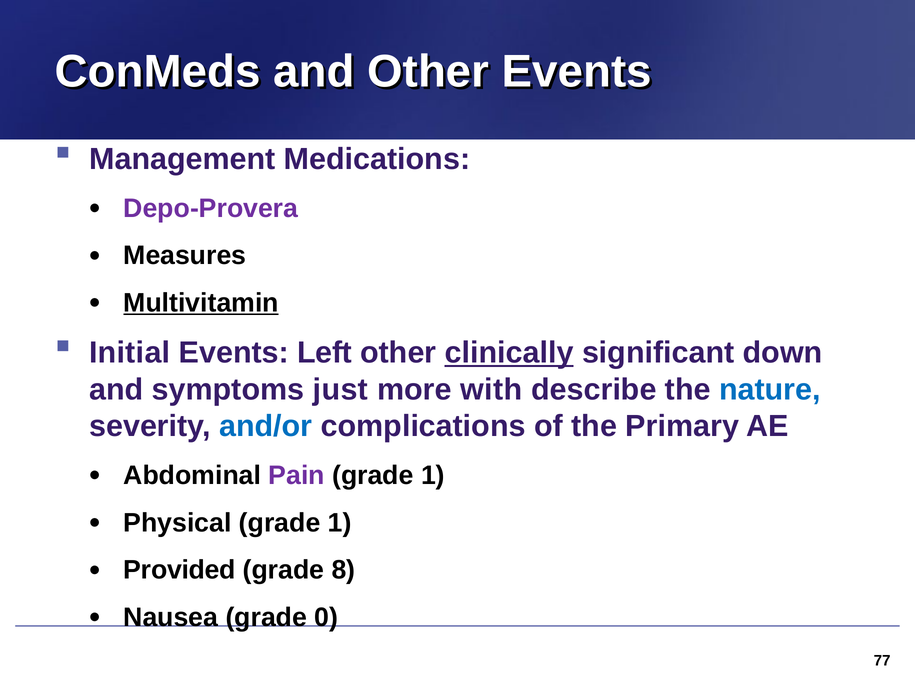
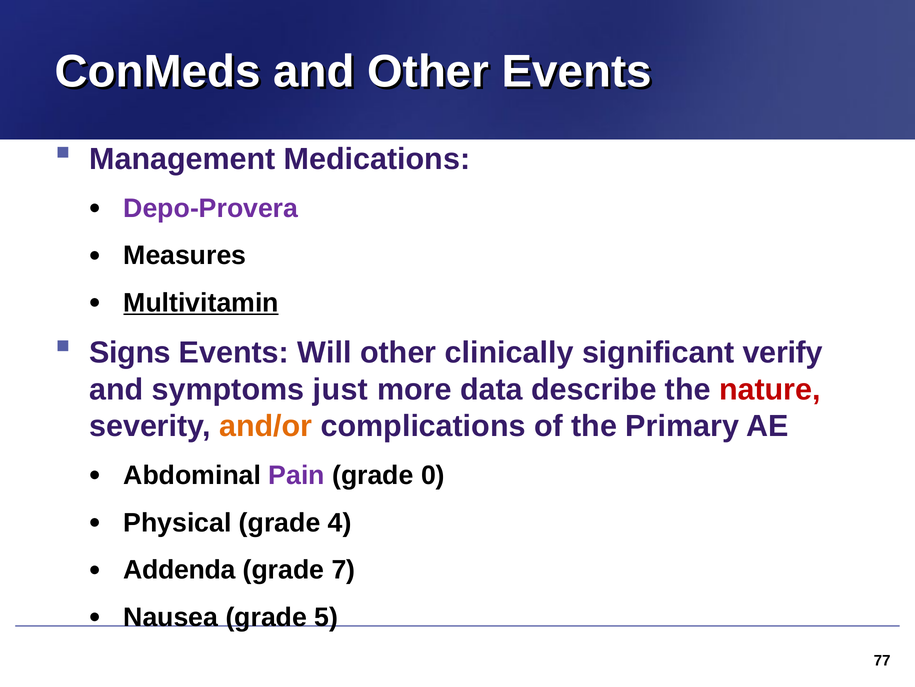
Initial: Initial -> Signs
Left: Left -> Will
clinically underline: present -> none
down: down -> verify
with: with -> data
nature colour: blue -> red
and/or colour: blue -> orange
1 at (433, 475): 1 -> 0
1 at (340, 522): 1 -> 4
Provided: Provided -> Addenda
8: 8 -> 7
0: 0 -> 5
